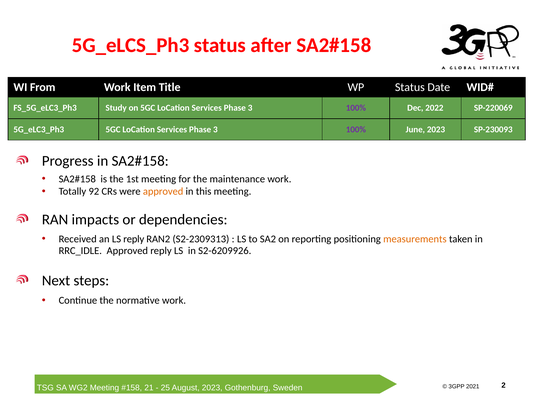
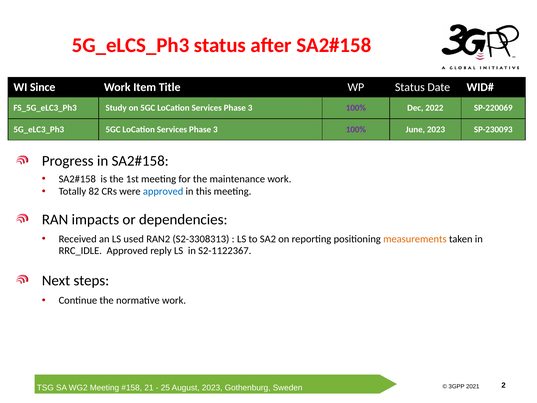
From: From -> Since
92: 92 -> 82
approved at (163, 191) colour: orange -> blue
LS reply: reply -> used
S2-2309313: S2-2309313 -> S2-3308313
S2-6209926: S2-6209926 -> S2-1122367
